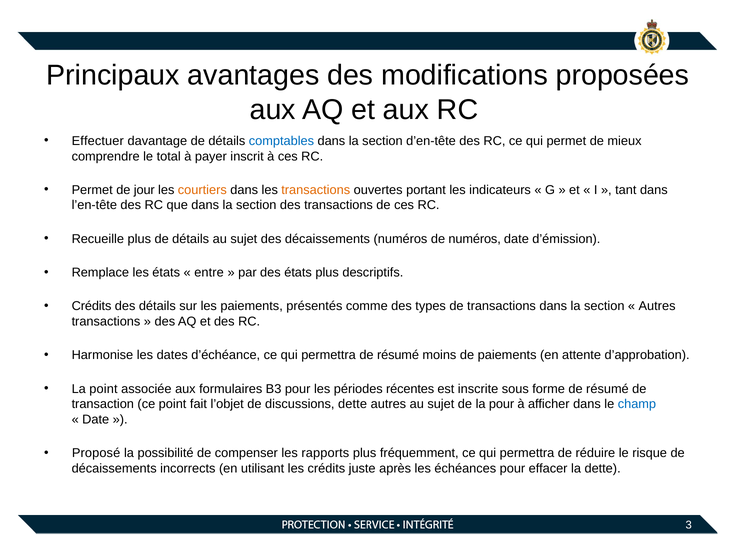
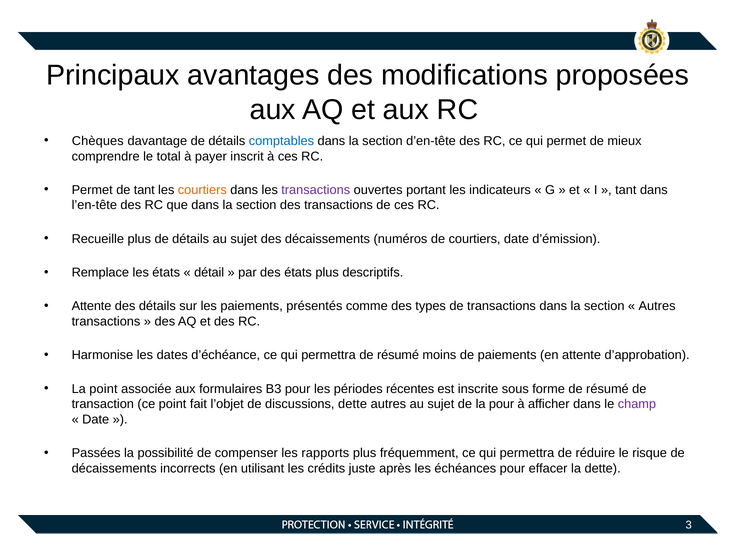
Effectuer: Effectuer -> Chèques
de jour: jour -> tant
transactions at (316, 190) colour: orange -> purple
de numéros: numéros -> courtiers
entre: entre -> détail
Crédits at (92, 306): Crédits -> Attente
champ colour: blue -> purple
Proposé: Proposé -> Passées
